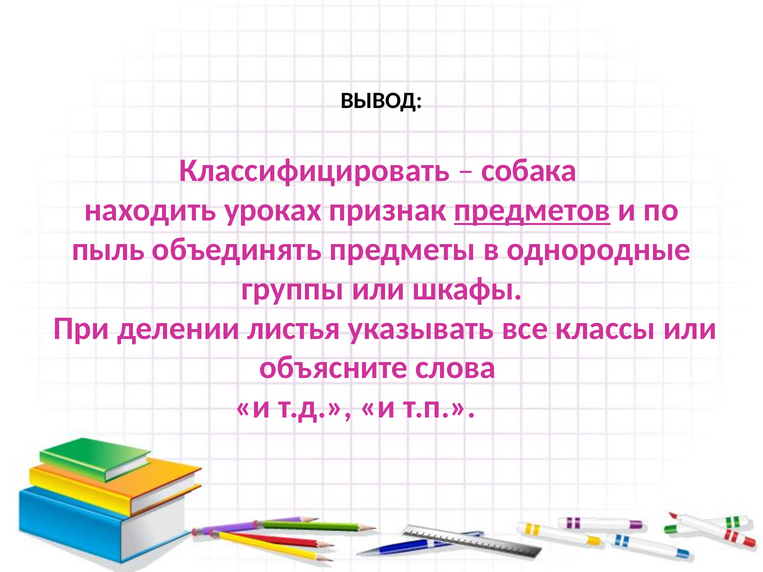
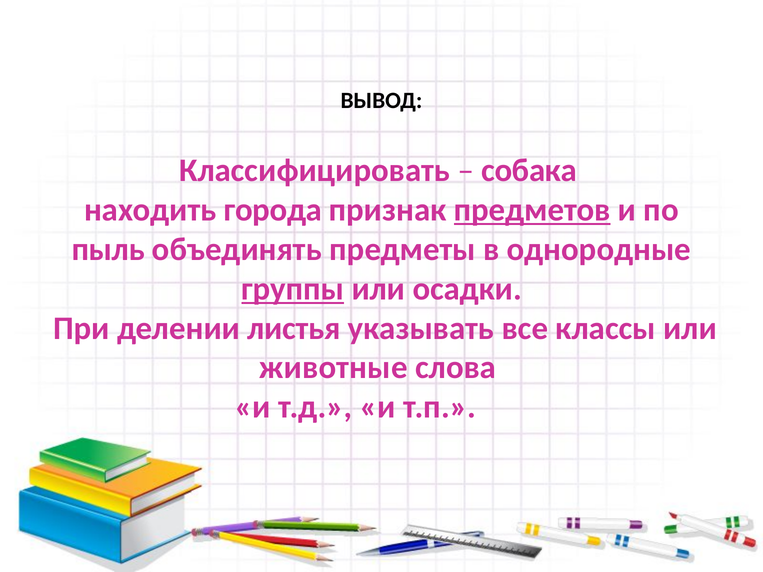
уроках: уроках -> города
группы underline: none -> present
шкафы: шкафы -> осадки
объясните: объясните -> животные
